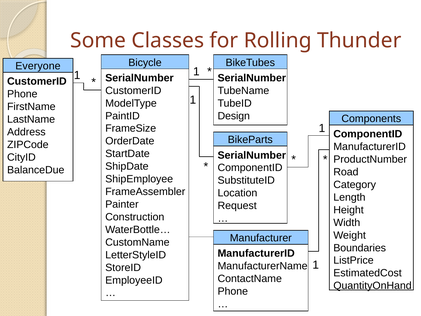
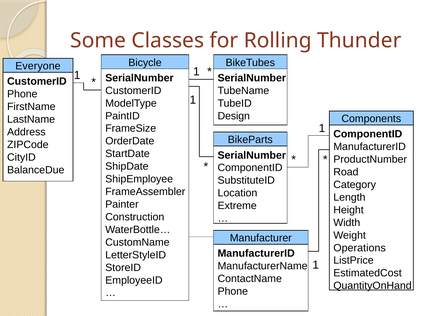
Request: Request -> Extreme
Boundaries: Boundaries -> Operations
